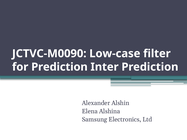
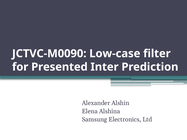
for Prediction: Prediction -> Presented
